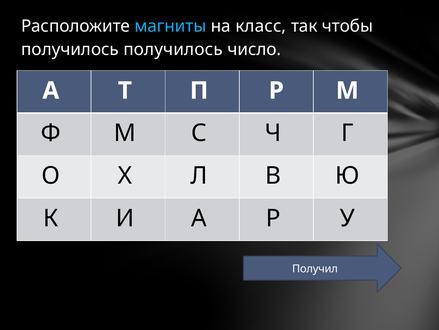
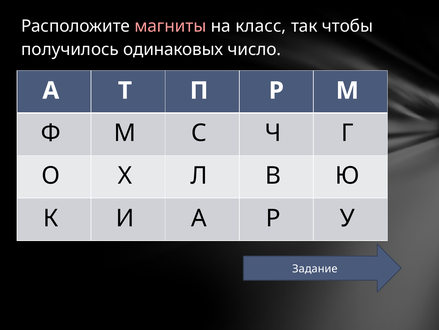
магниты colour: light blue -> pink
получилось получилось: получилось -> одинаковых
Получил: Получил -> Задание
